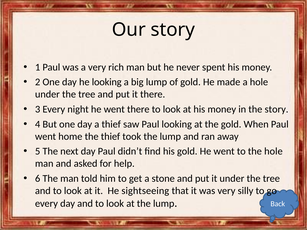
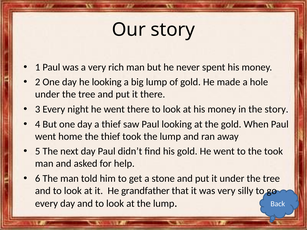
the hole: hole -> took
sightseeing: sightseeing -> grandfather
